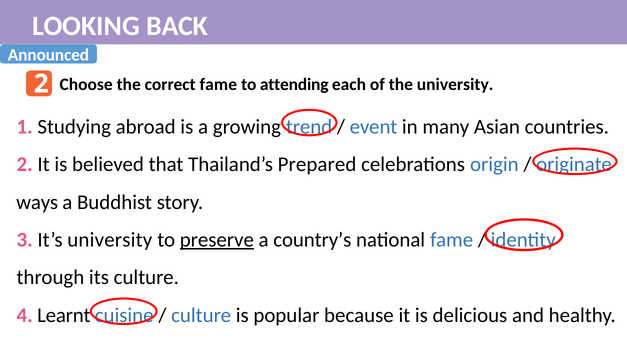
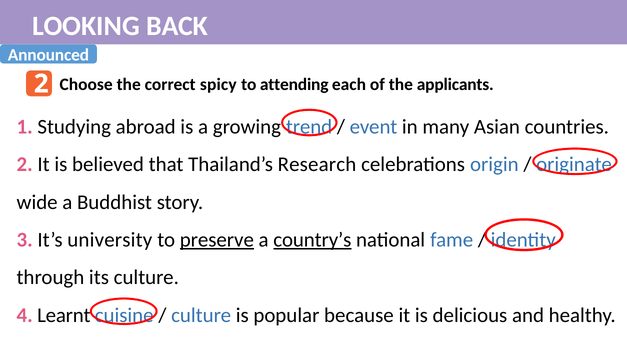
correct fame: fame -> spicy
the university: university -> applicants
Prepared: Prepared -> Research
ways: ways -> wide
country’s underline: none -> present
